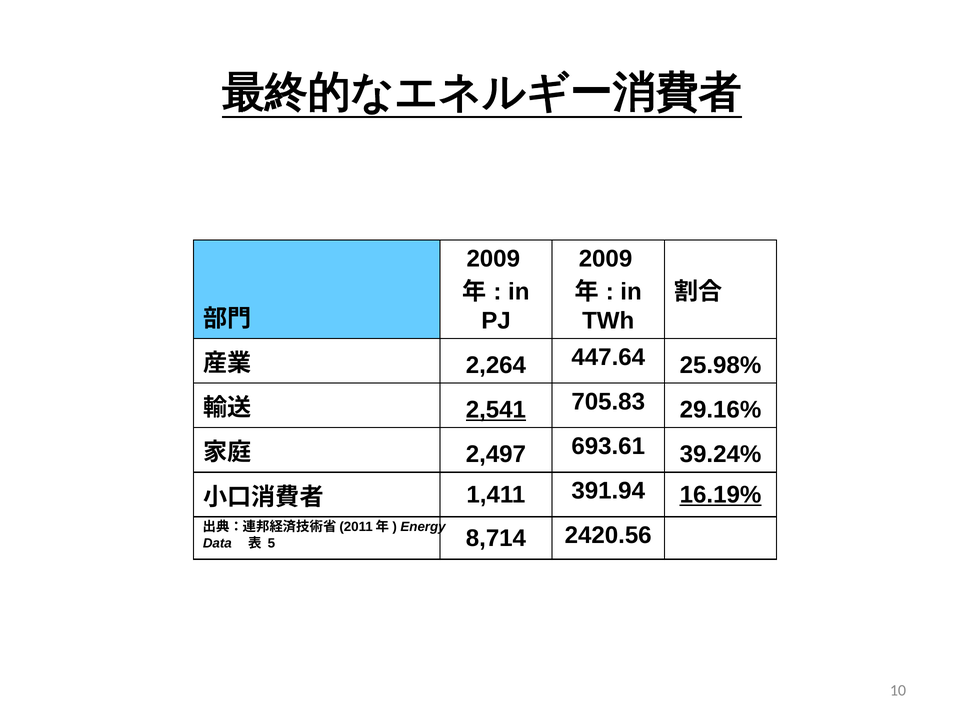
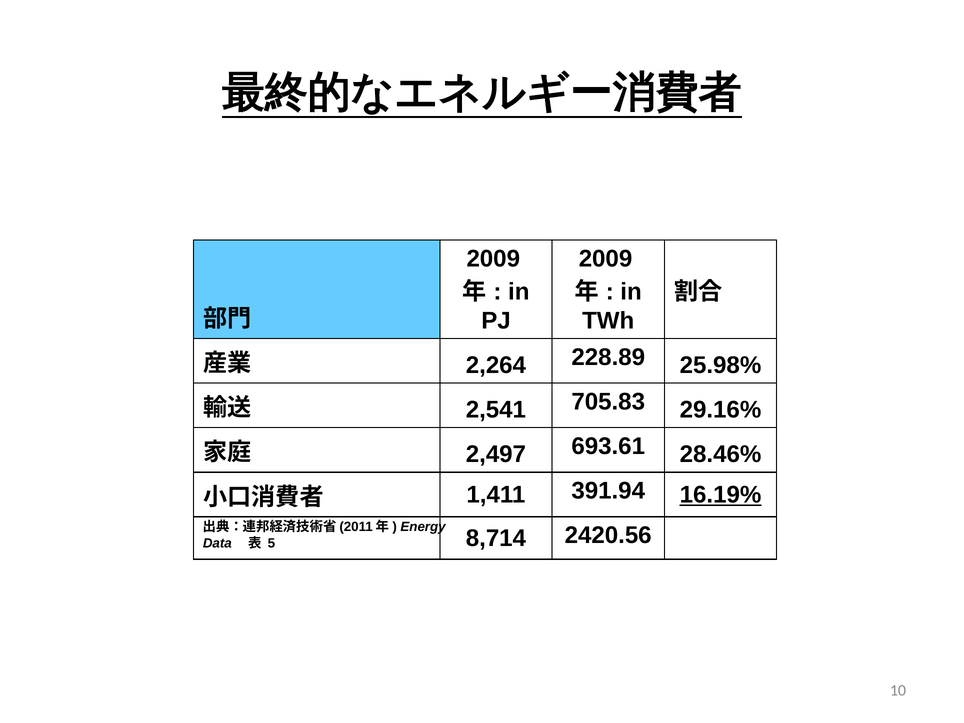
447.64: 447.64 -> 228.89
2,541 underline: present -> none
39.24%: 39.24% -> 28.46%
